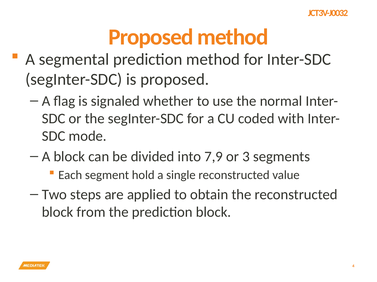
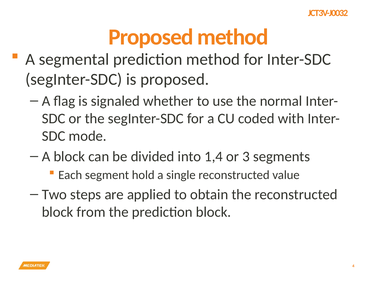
7,9: 7,9 -> 1,4
